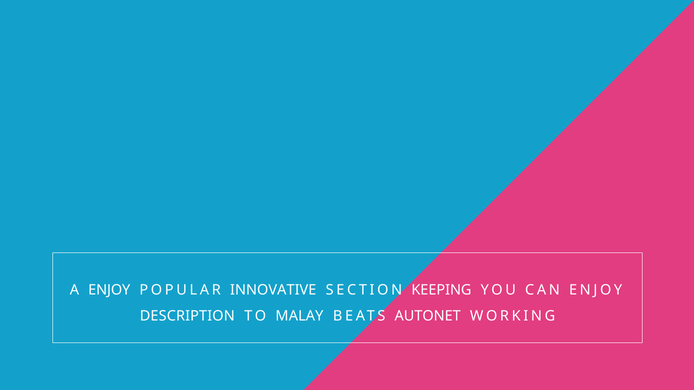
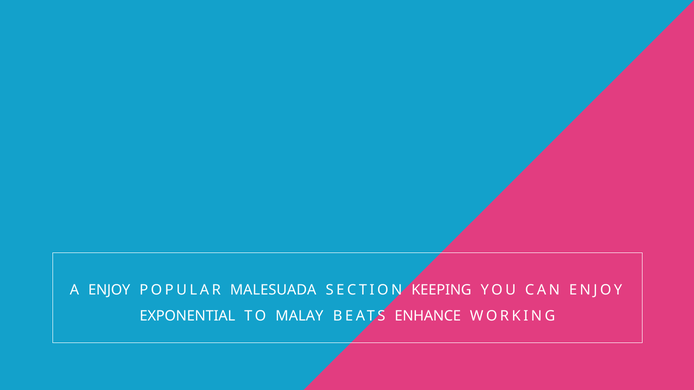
INNOVATIVE: INNOVATIVE -> MALESUADA
DESCRIPTION: DESCRIPTION -> EXPONENTIAL
AUTONET: AUTONET -> ENHANCE
